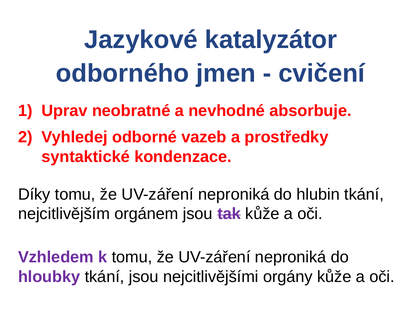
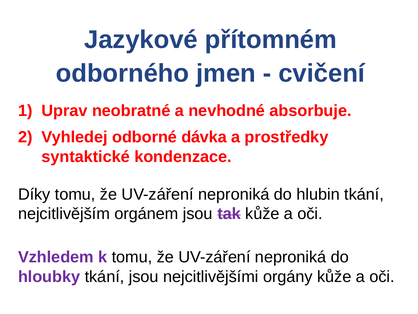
katalyzátor: katalyzátor -> přítomném
vazeb: vazeb -> dávka
